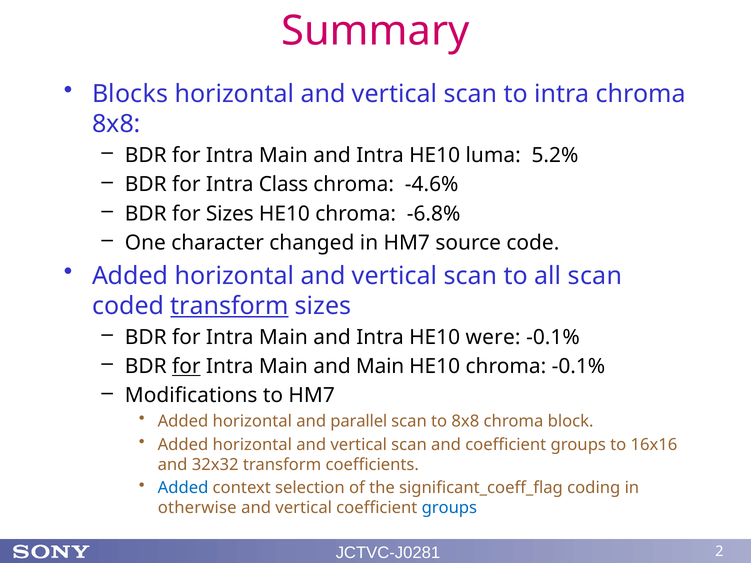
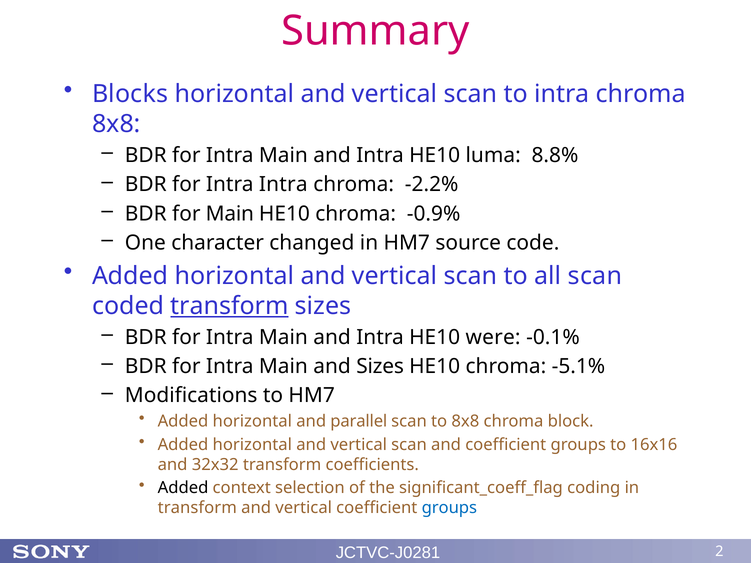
5.2%: 5.2% -> 8.8%
Intra Class: Class -> Intra
-4.6%: -4.6% -> -2.2%
for Sizes: Sizes -> Main
-6.8%: -6.8% -> -0.9%
for at (186, 367) underline: present -> none
and Main: Main -> Sizes
chroma -0.1%: -0.1% -> -5.1%
Added at (183, 488) colour: blue -> black
otherwise at (197, 508): otherwise -> transform
